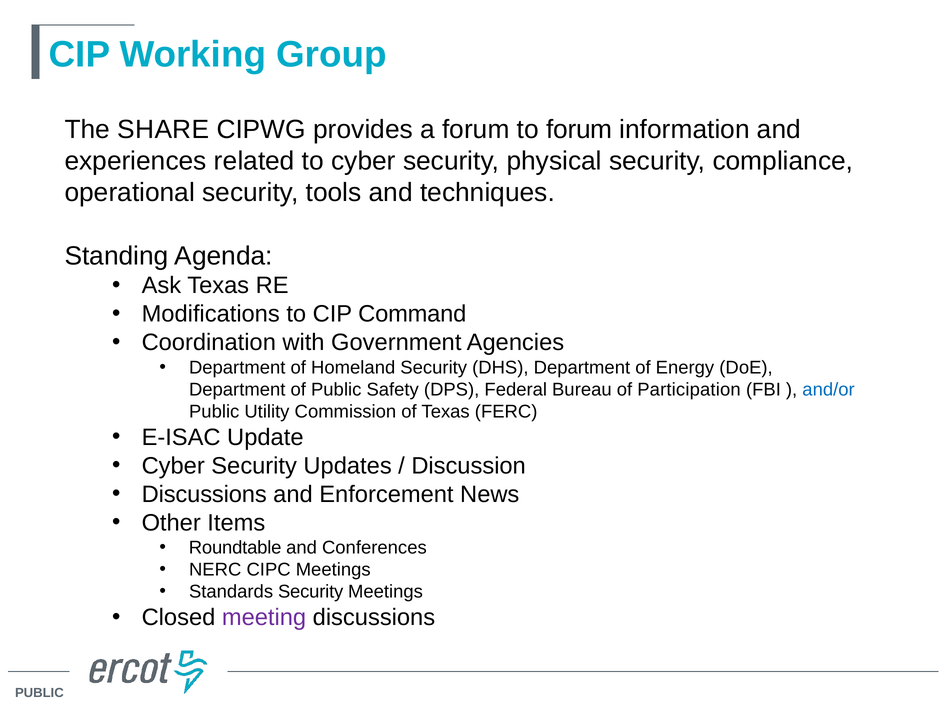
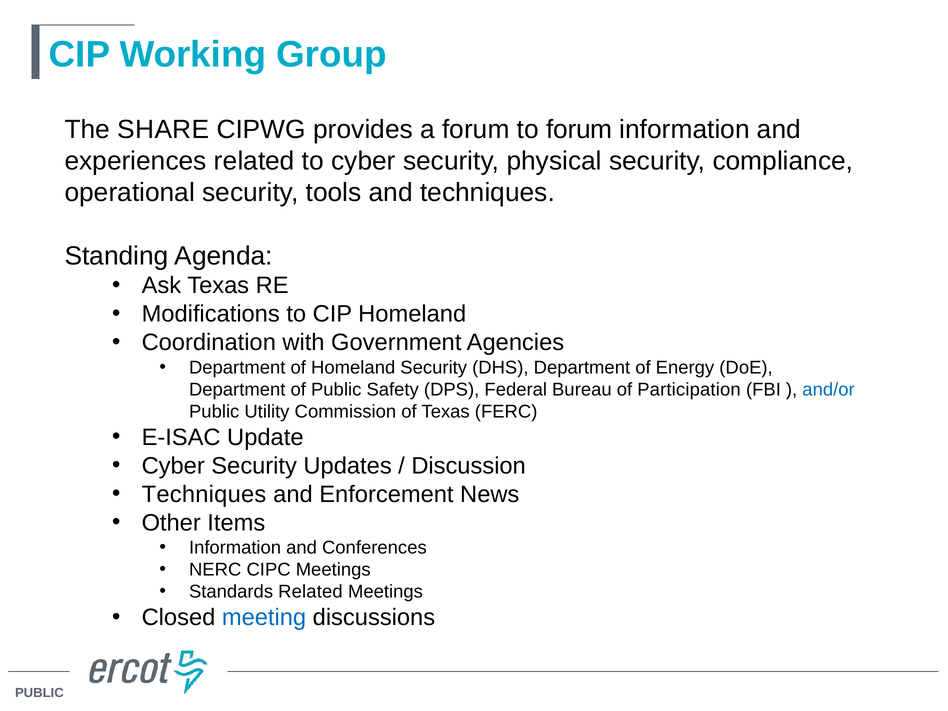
CIP Command: Command -> Homeland
Discussions at (204, 494): Discussions -> Techniques
Roundtable at (235, 548): Roundtable -> Information
Standards Security: Security -> Related
meeting colour: purple -> blue
